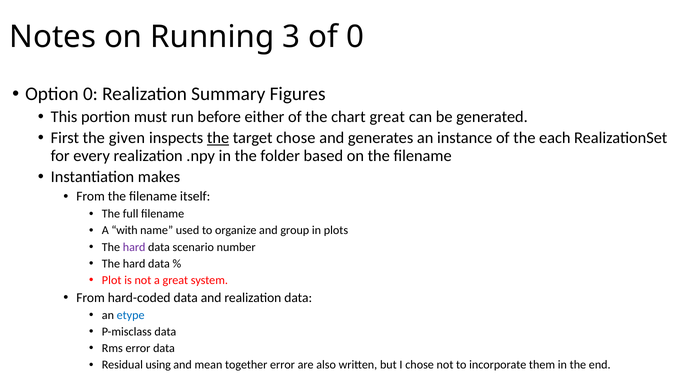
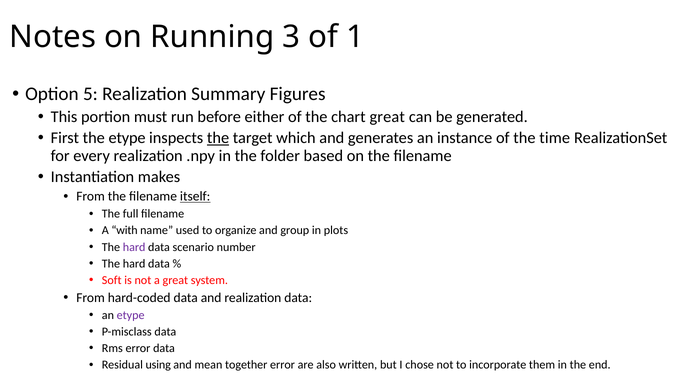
of 0: 0 -> 1
Option 0: 0 -> 5
the given: given -> etype
target chose: chose -> which
each: each -> time
itself underline: none -> present
Plot: Plot -> Soft
etype at (131, 315) colour: blue -> purple
